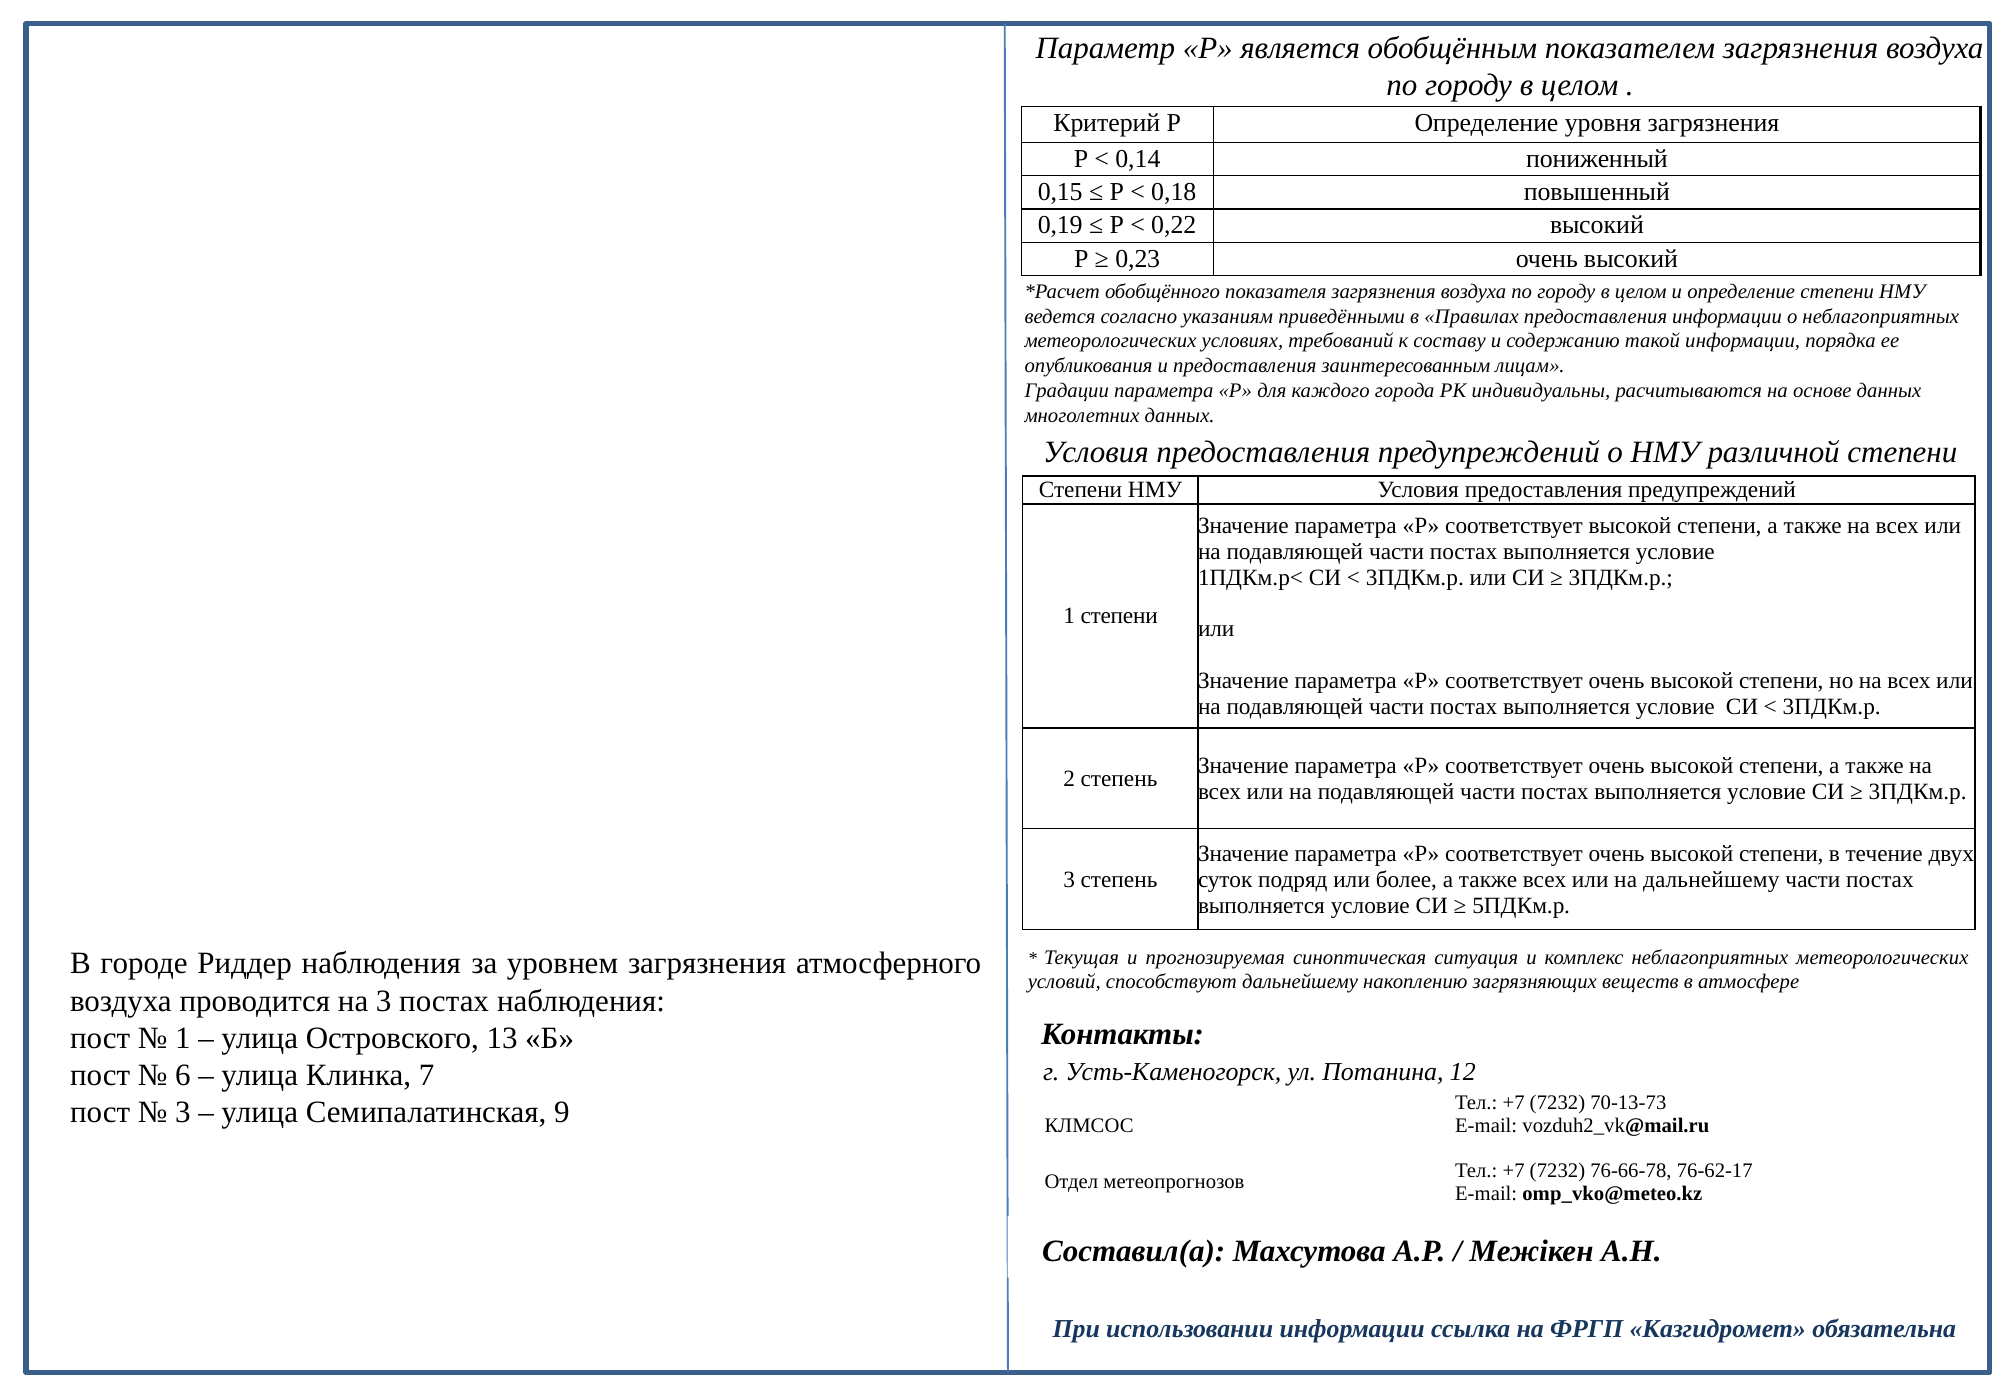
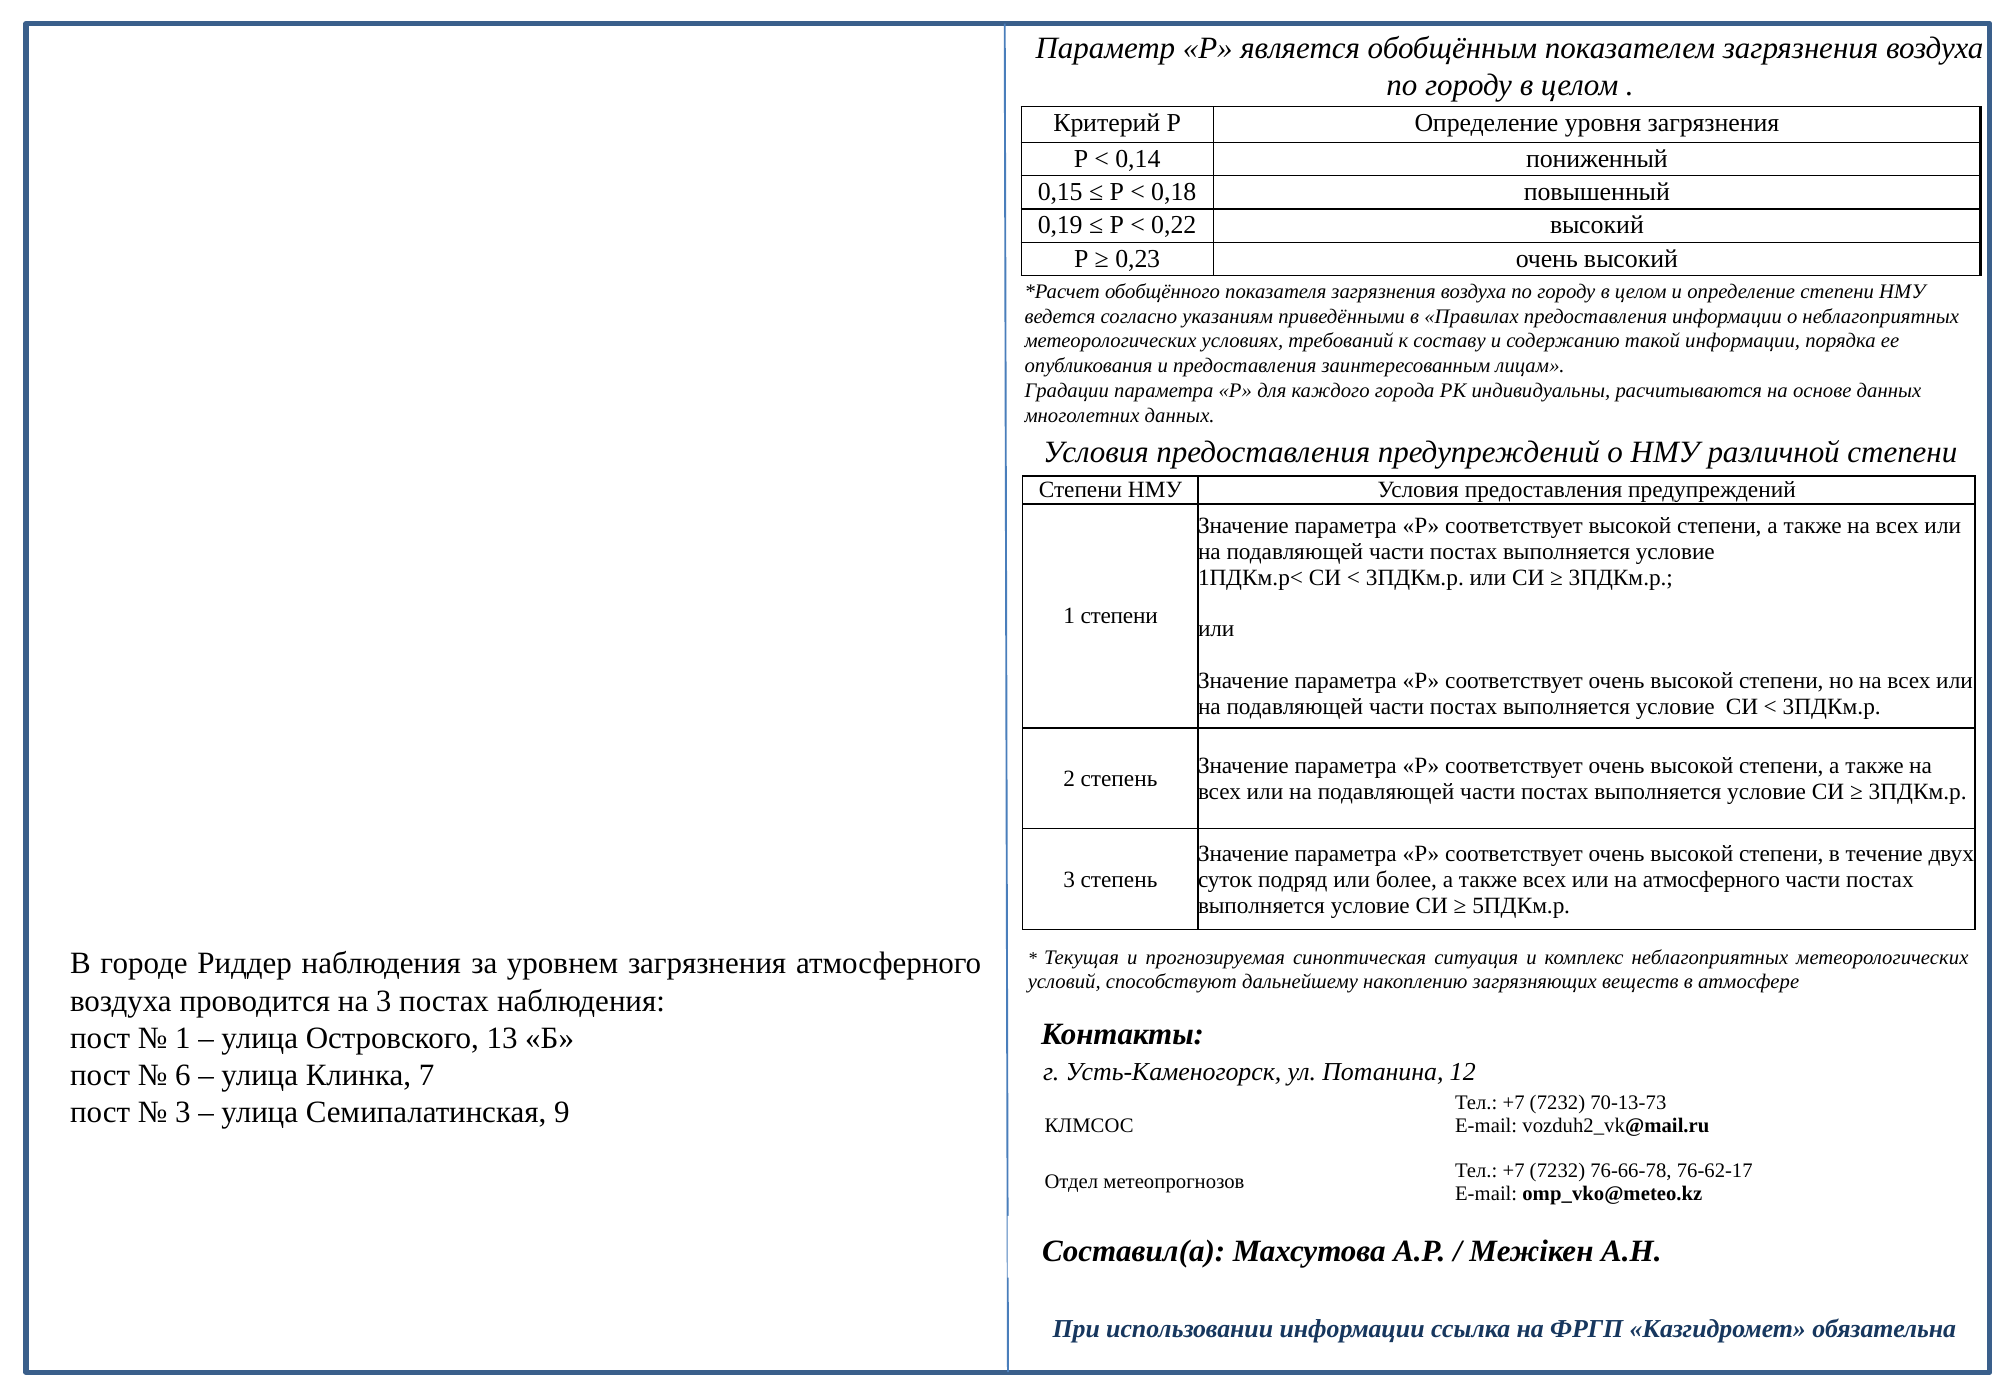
на дальнейшему: дальнейшему -> атмосферного
